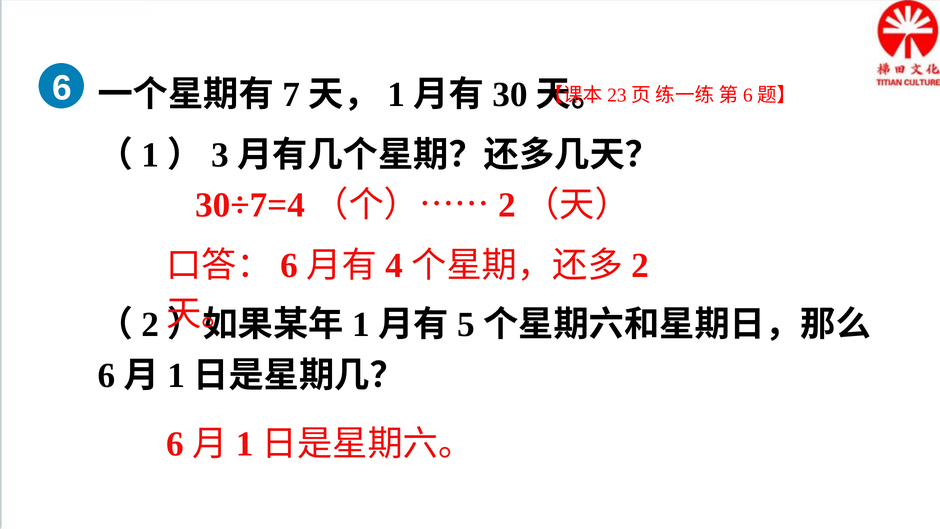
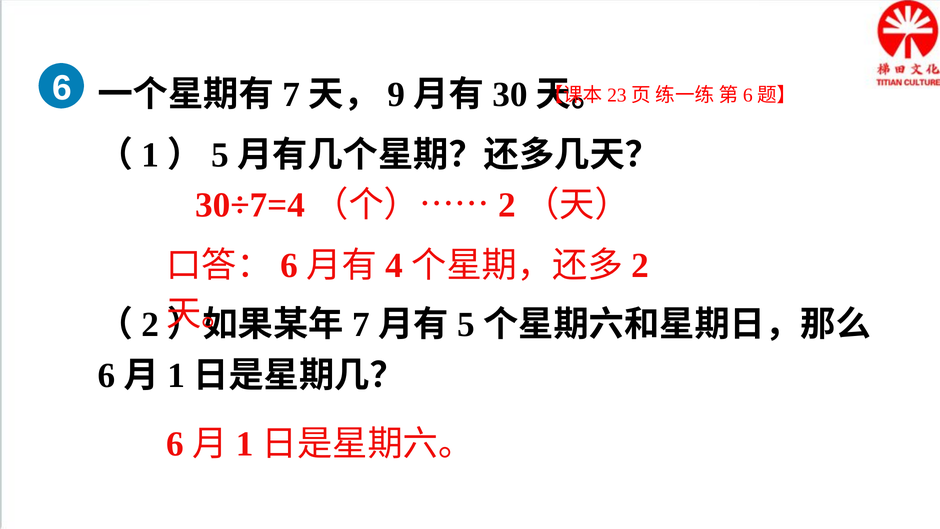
1 at (396, 94): 1 -> 9
3 at (220, 155): 3 -> 5
1 at (361, 325): 1 -> 7
